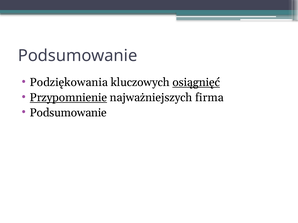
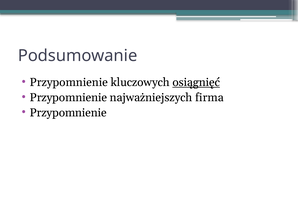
Podziękowania at (69, 83): Podziękowania -> Przypomnienie
Przypomnienie at (68, 98) underline: present -> none
Podsumowanie at (68, 113): Podsumowanie -> Przypomnienie
